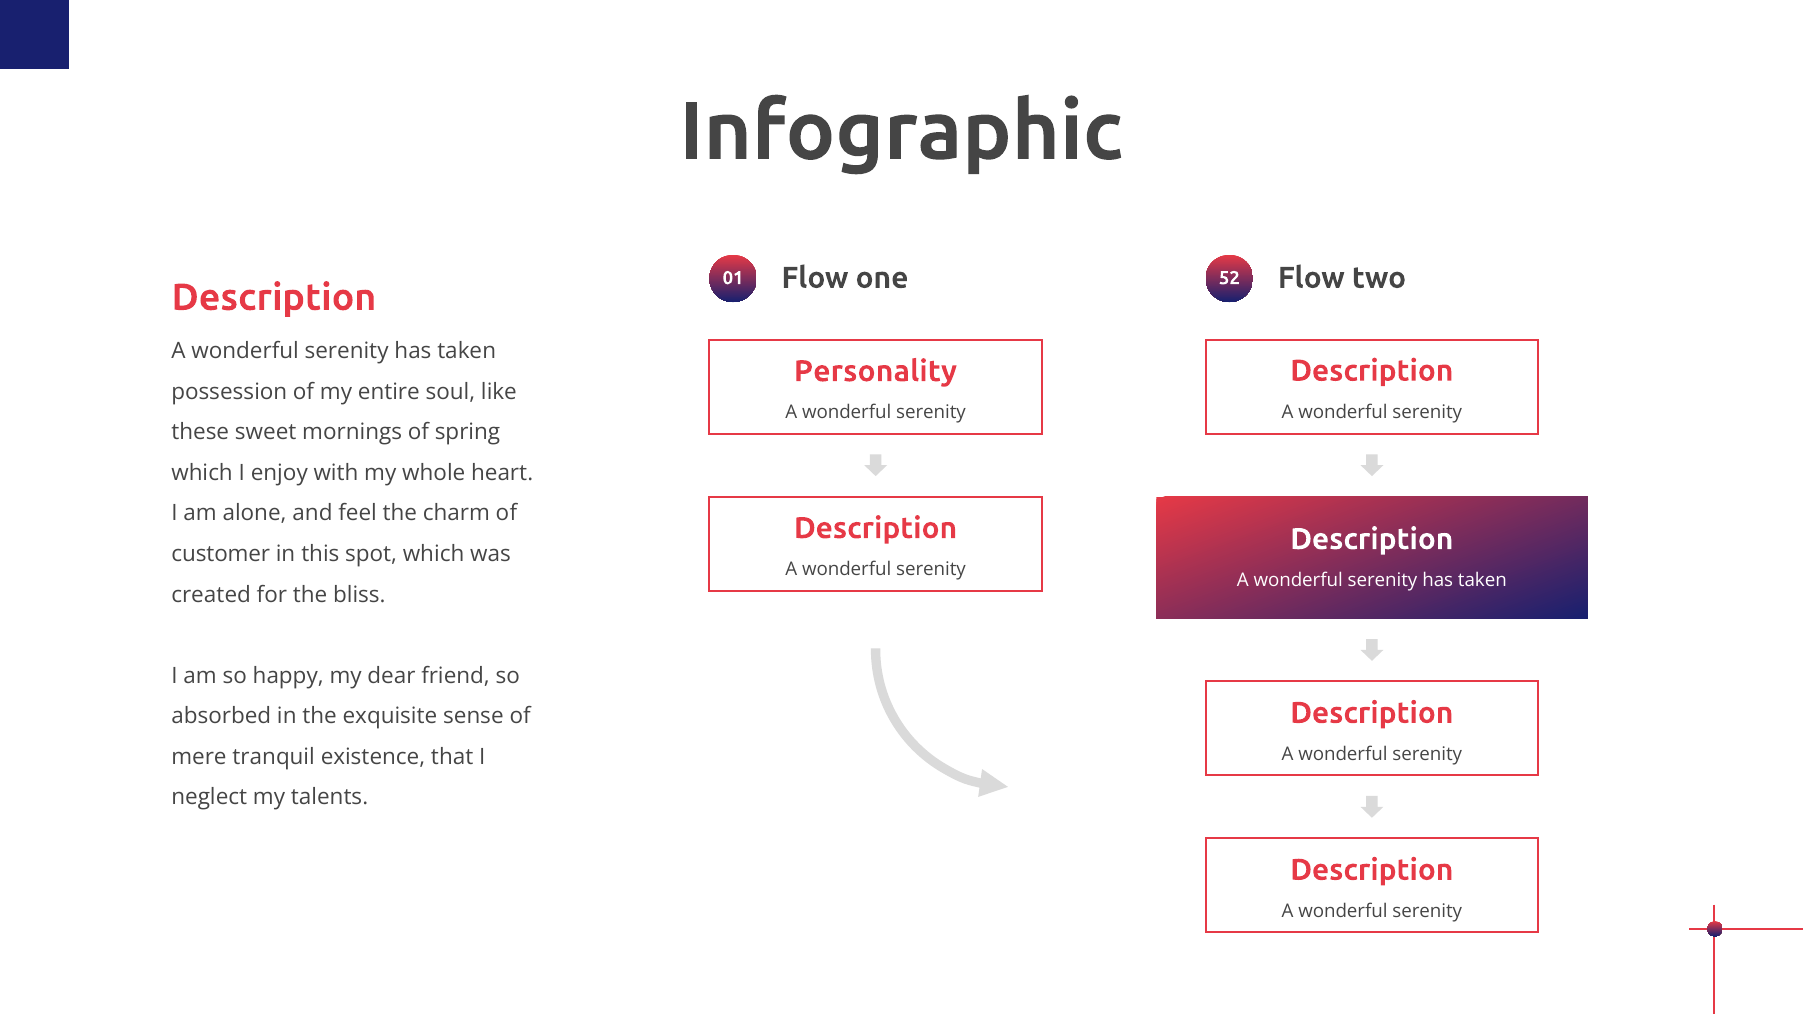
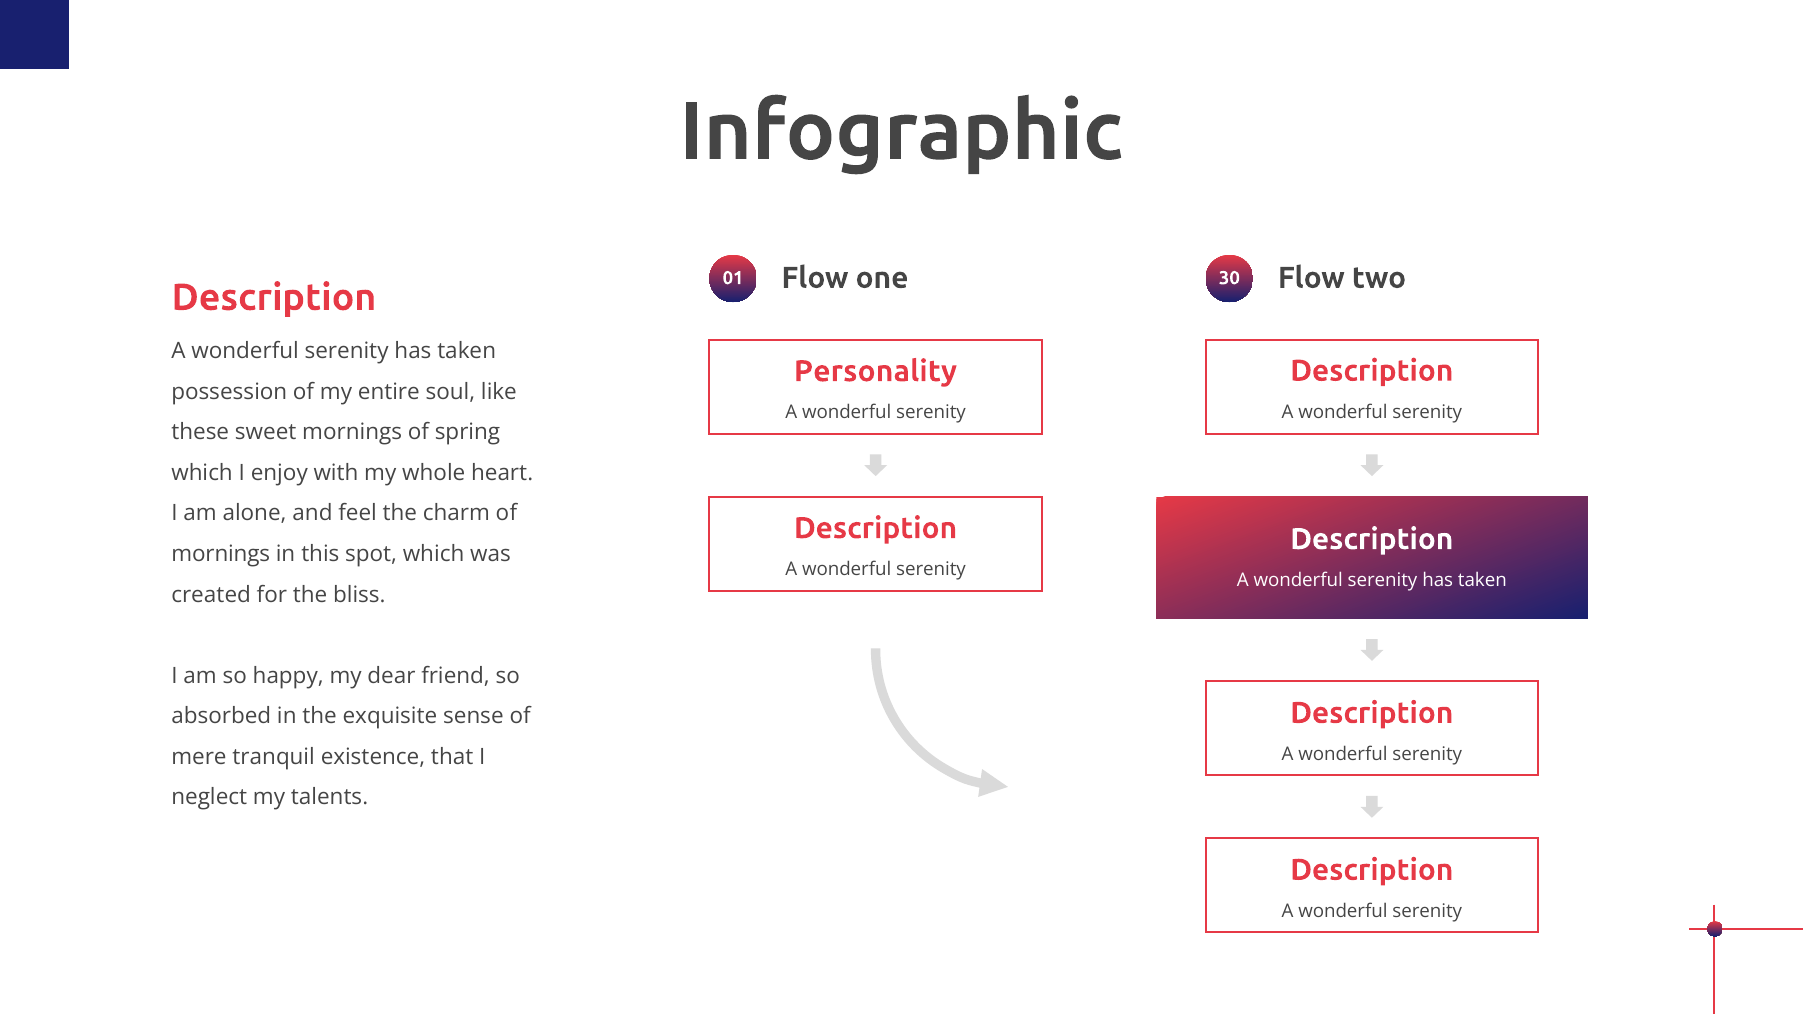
52: 52 -> 30
customer at (221, 554): customer -> mornings
